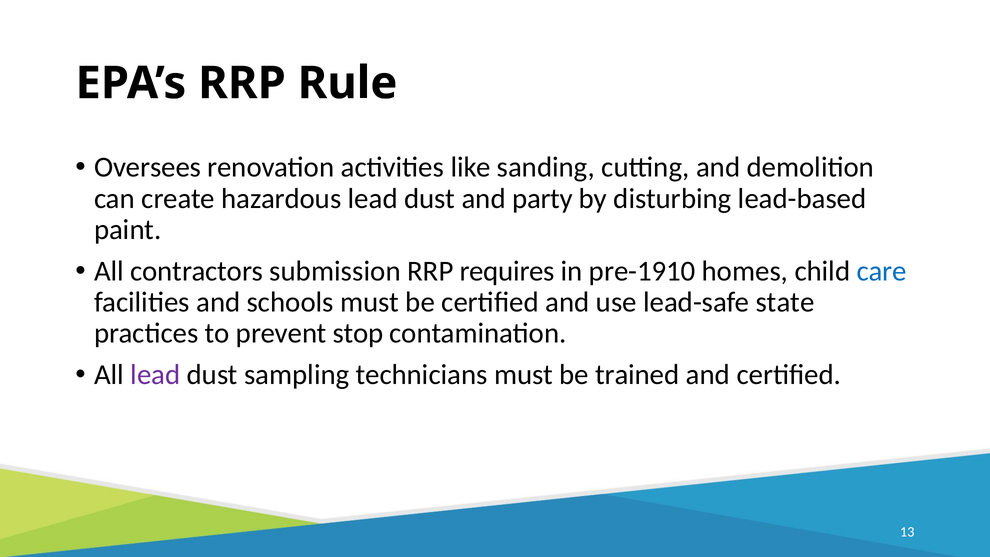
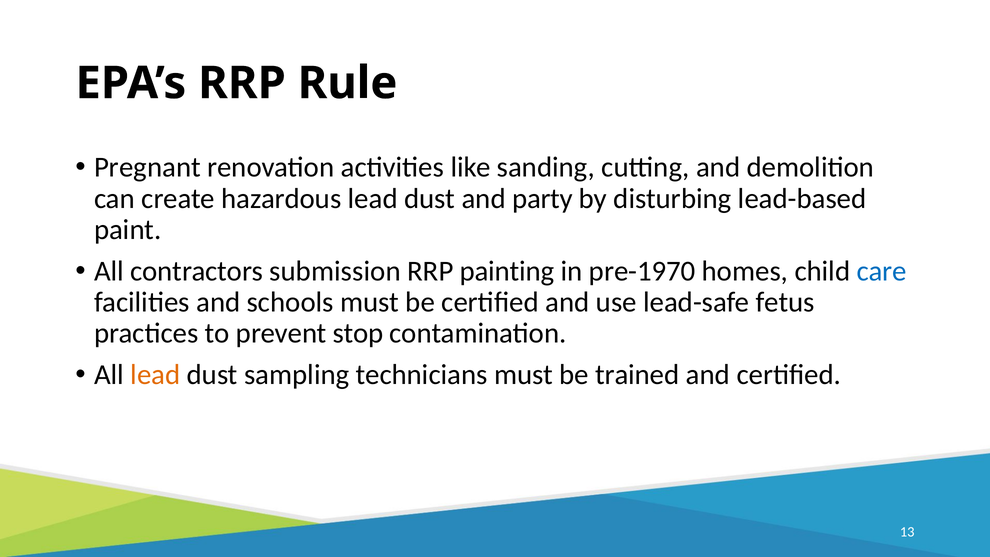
Oversees: Oversees -> Pregnant
requires: requires -> painting
pre-1910: pre-1910 -> pre-1970
state: state -> fetus
lead at (155, 375) colour: purple -> orange
